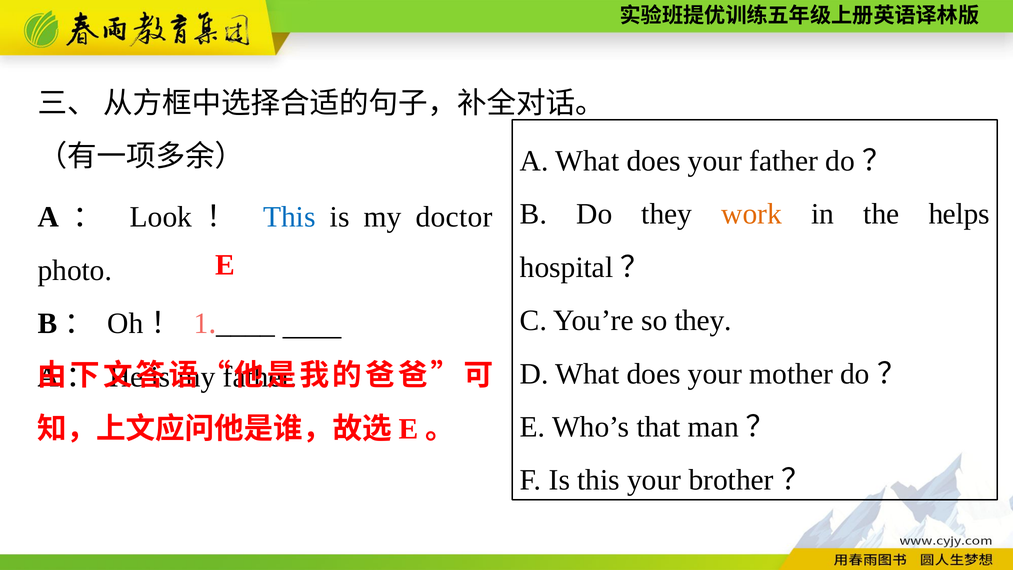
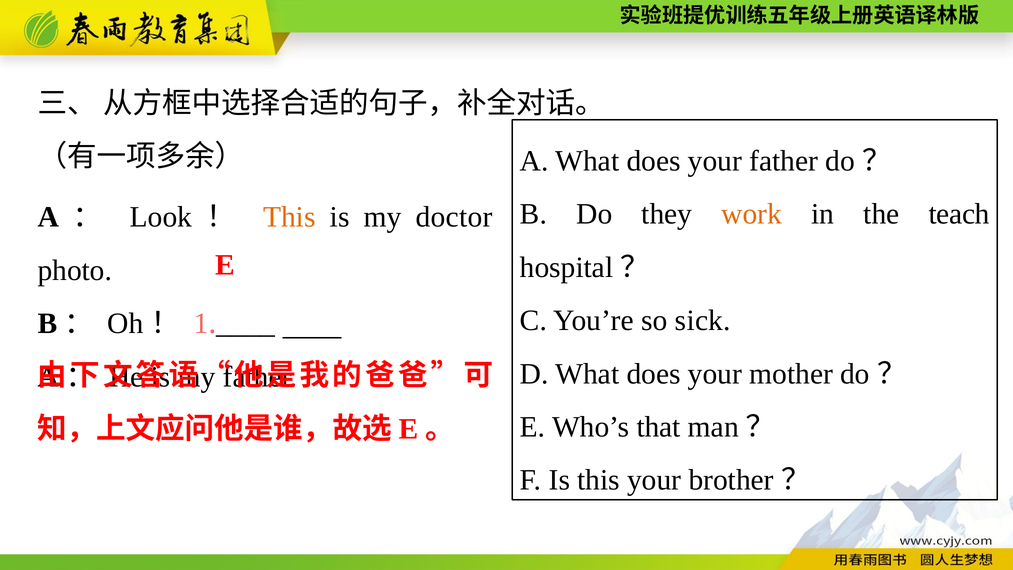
helps: helps -> teach
This at (289, 217) colour: blue -> orange
so they: they -> sick
